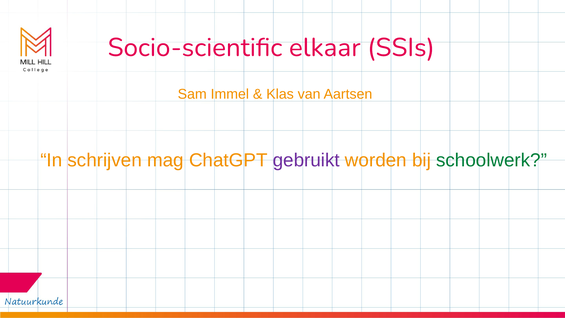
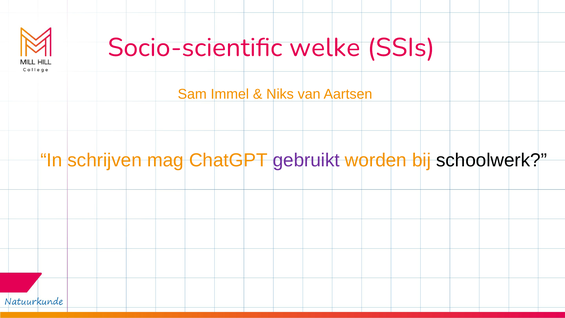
elkaar: elkaar -> welke
Klas: Klas -> Niks
schoolwerk colour: green -> black
